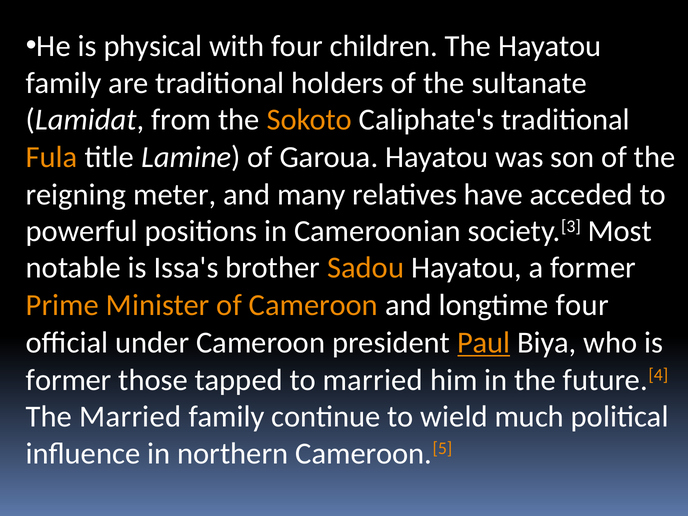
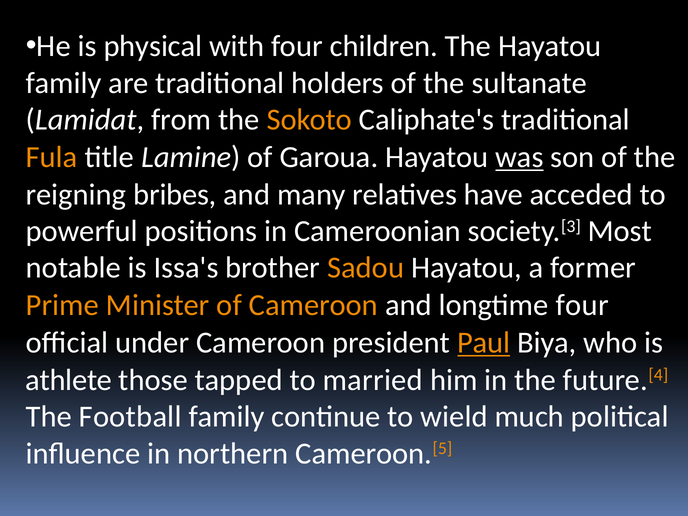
was underline: none -> present
meter: meter -> bribes
former at (69, 380): former -> athlete
The Married: Married -> Football
